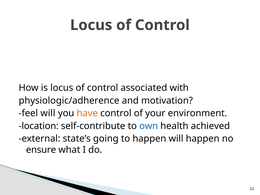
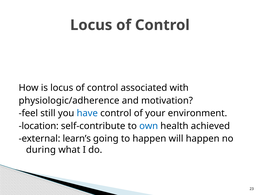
feel will: will -> still
have colour: orange -> blue
state’s: state’s -> learn’s
ensure: ensure -> during
